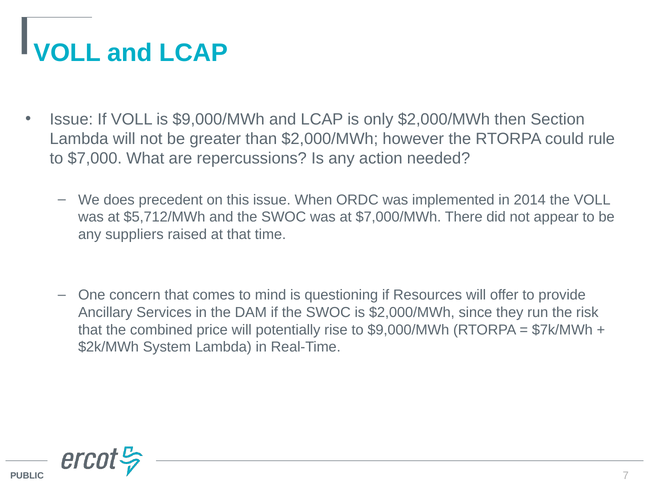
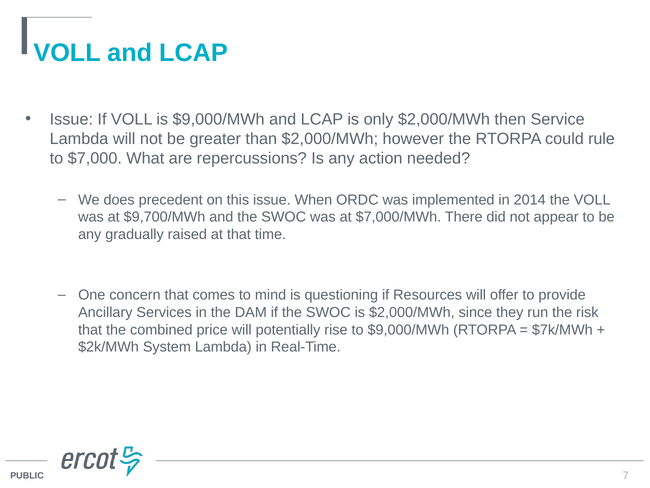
Section: Section -> Service
$5,712/MWh: $5,712/MWh -> $9,700/MWh
suppliers: suppliers -> gradually
